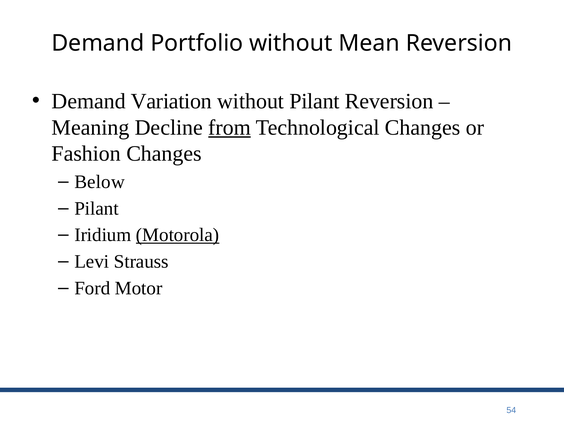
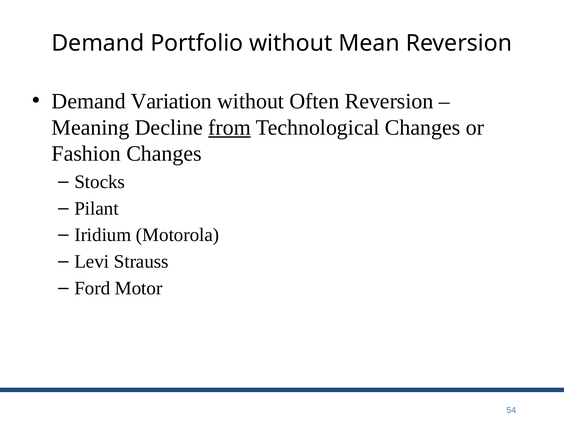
without Pilant: Pilant -> Often
Below: Below -> Stocks
Motorola underline: present -> none
